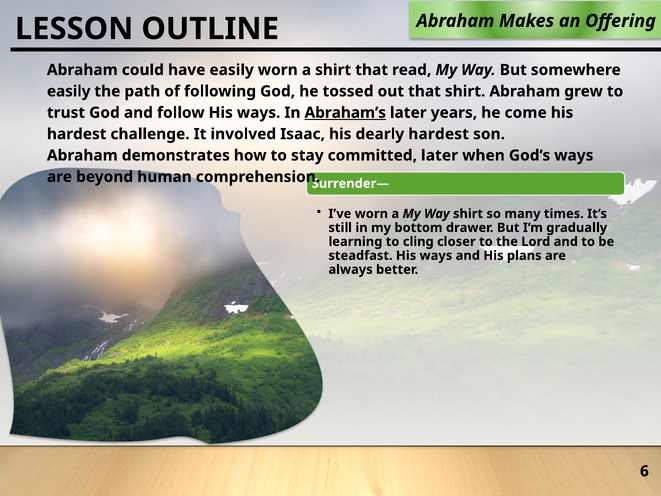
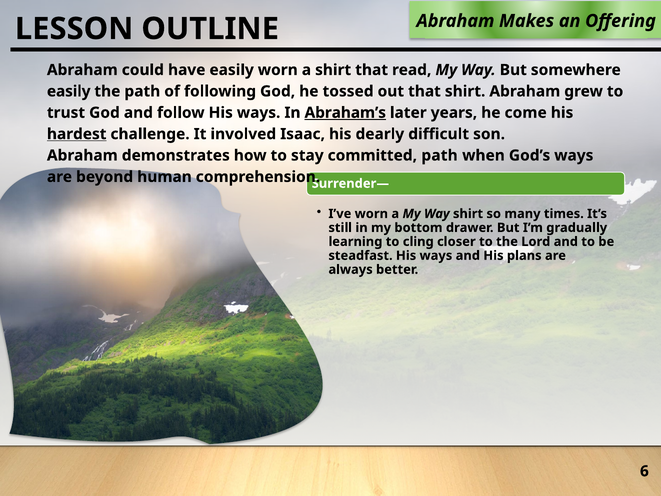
hardest at (77, 134) underline: none -> present
dearly hardest: hardest -> difficult
committed later: later -> path
